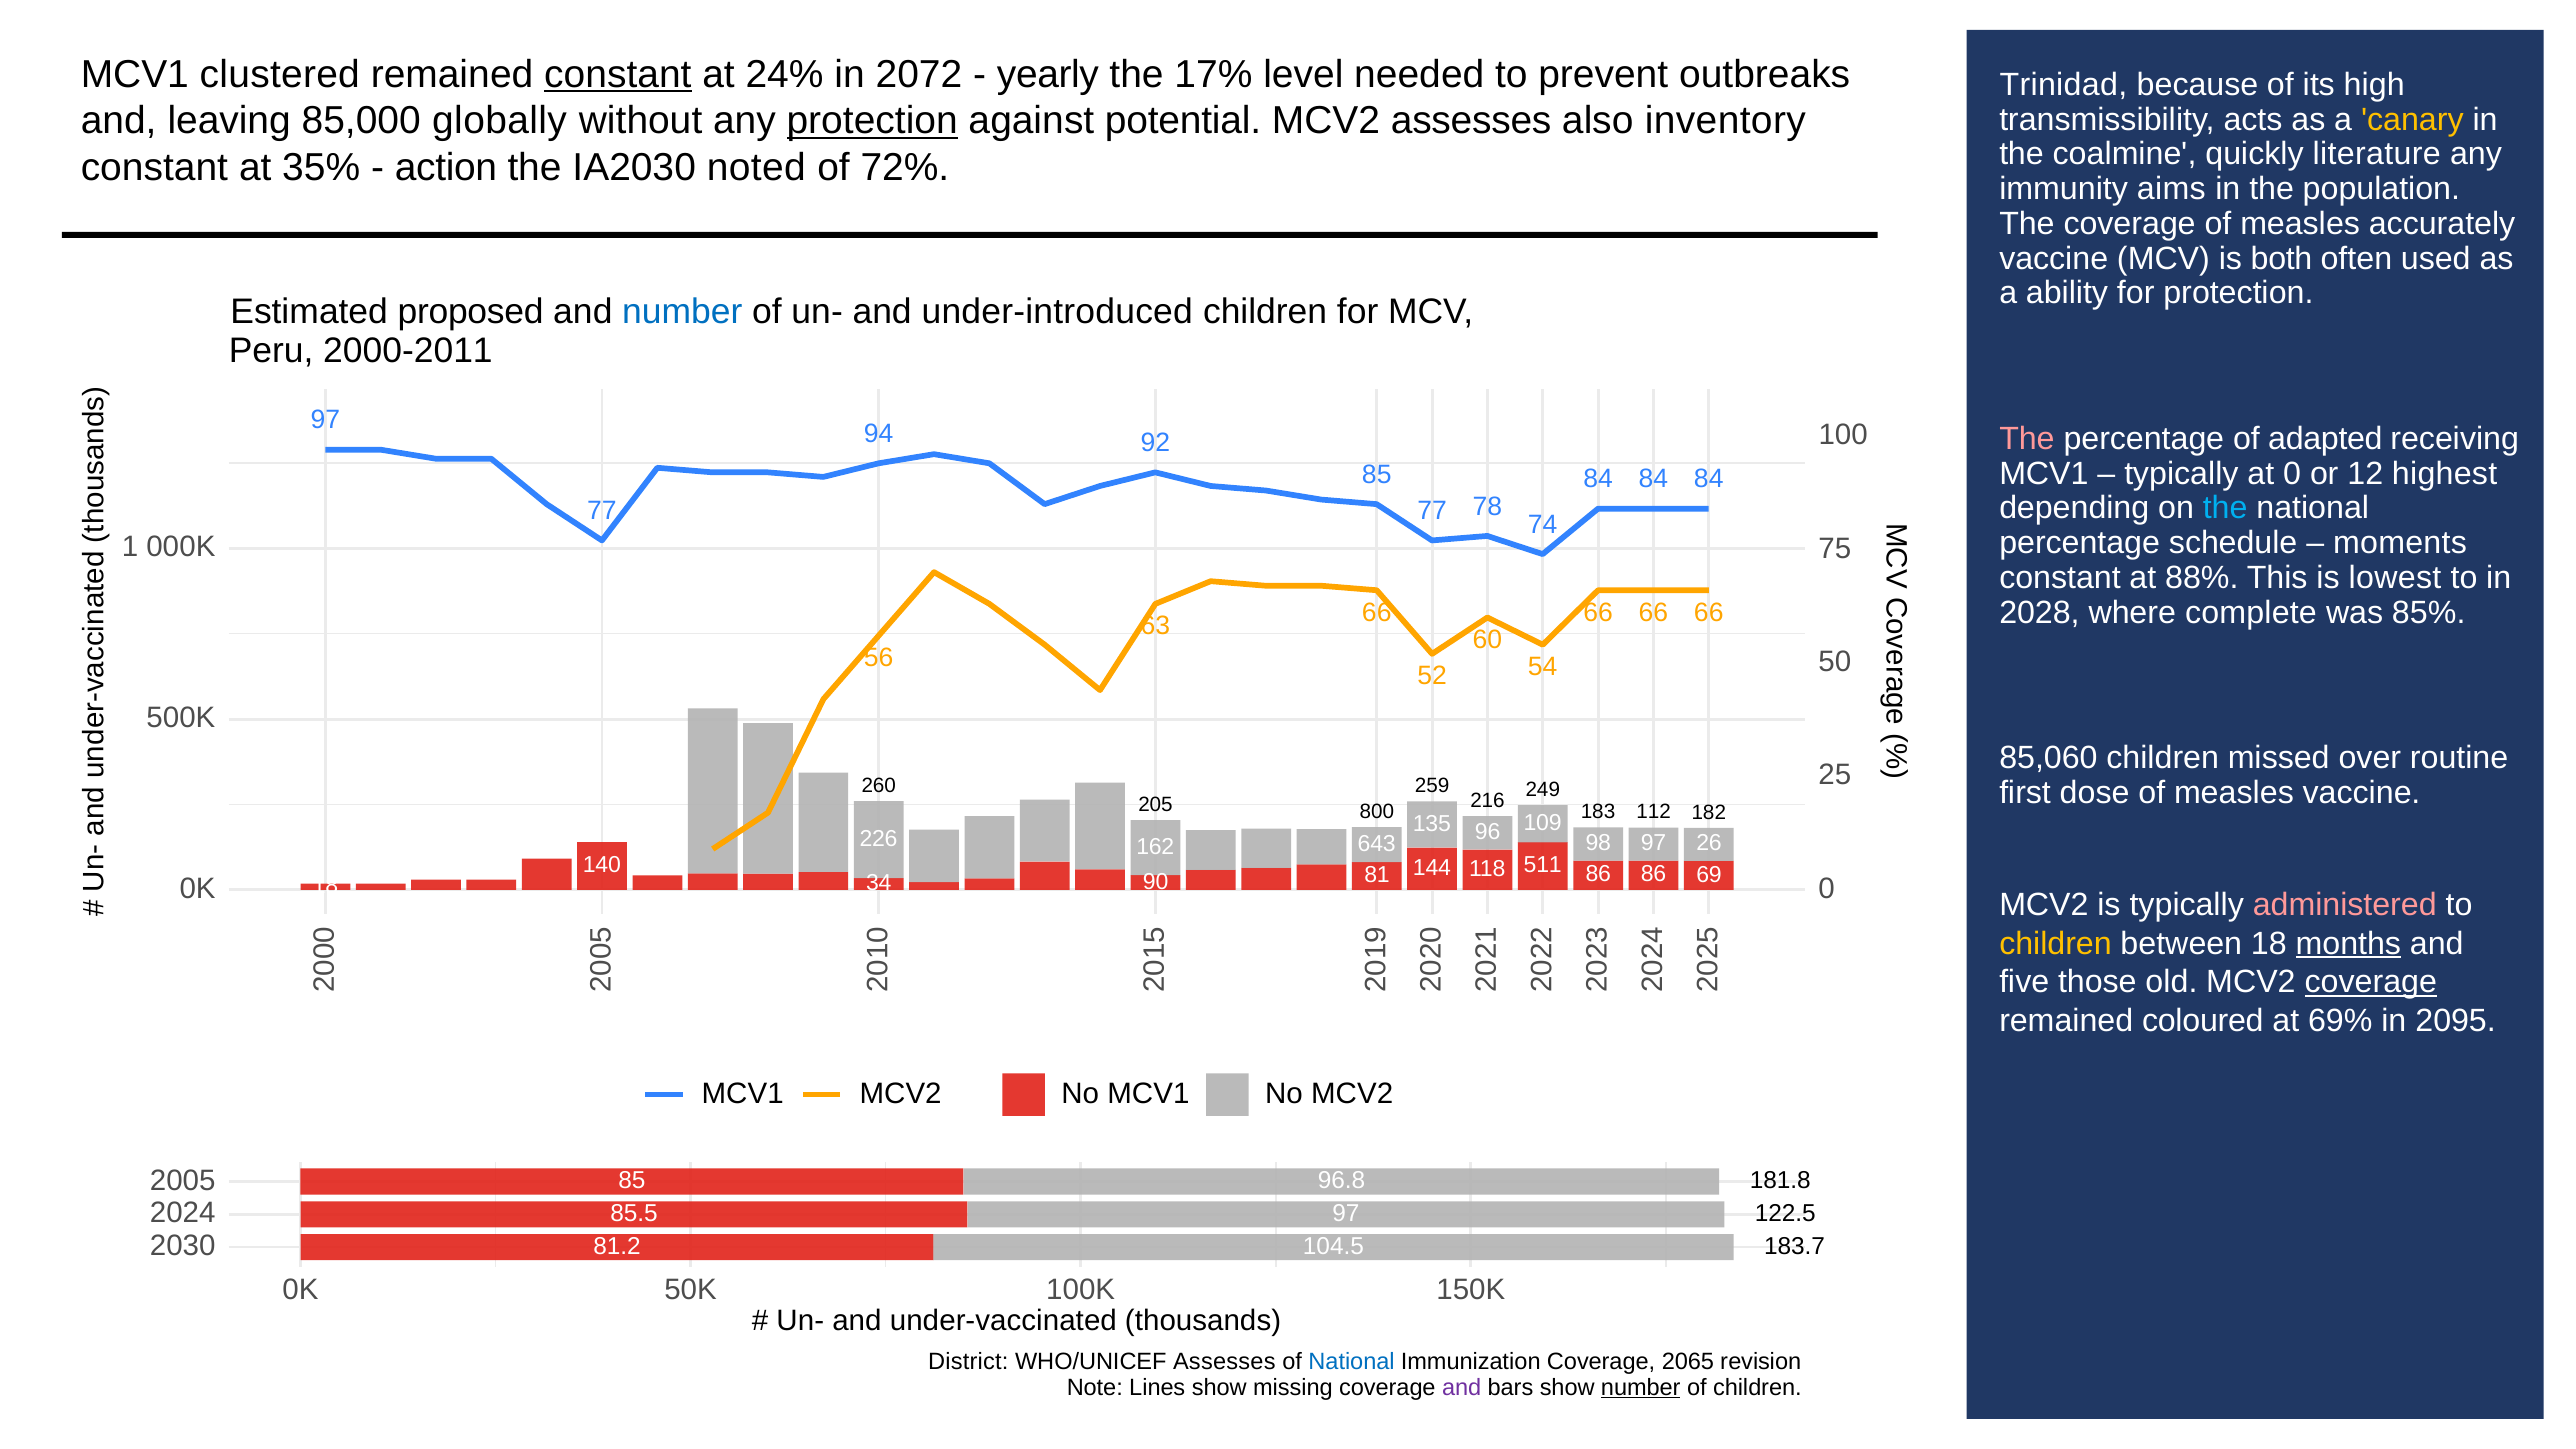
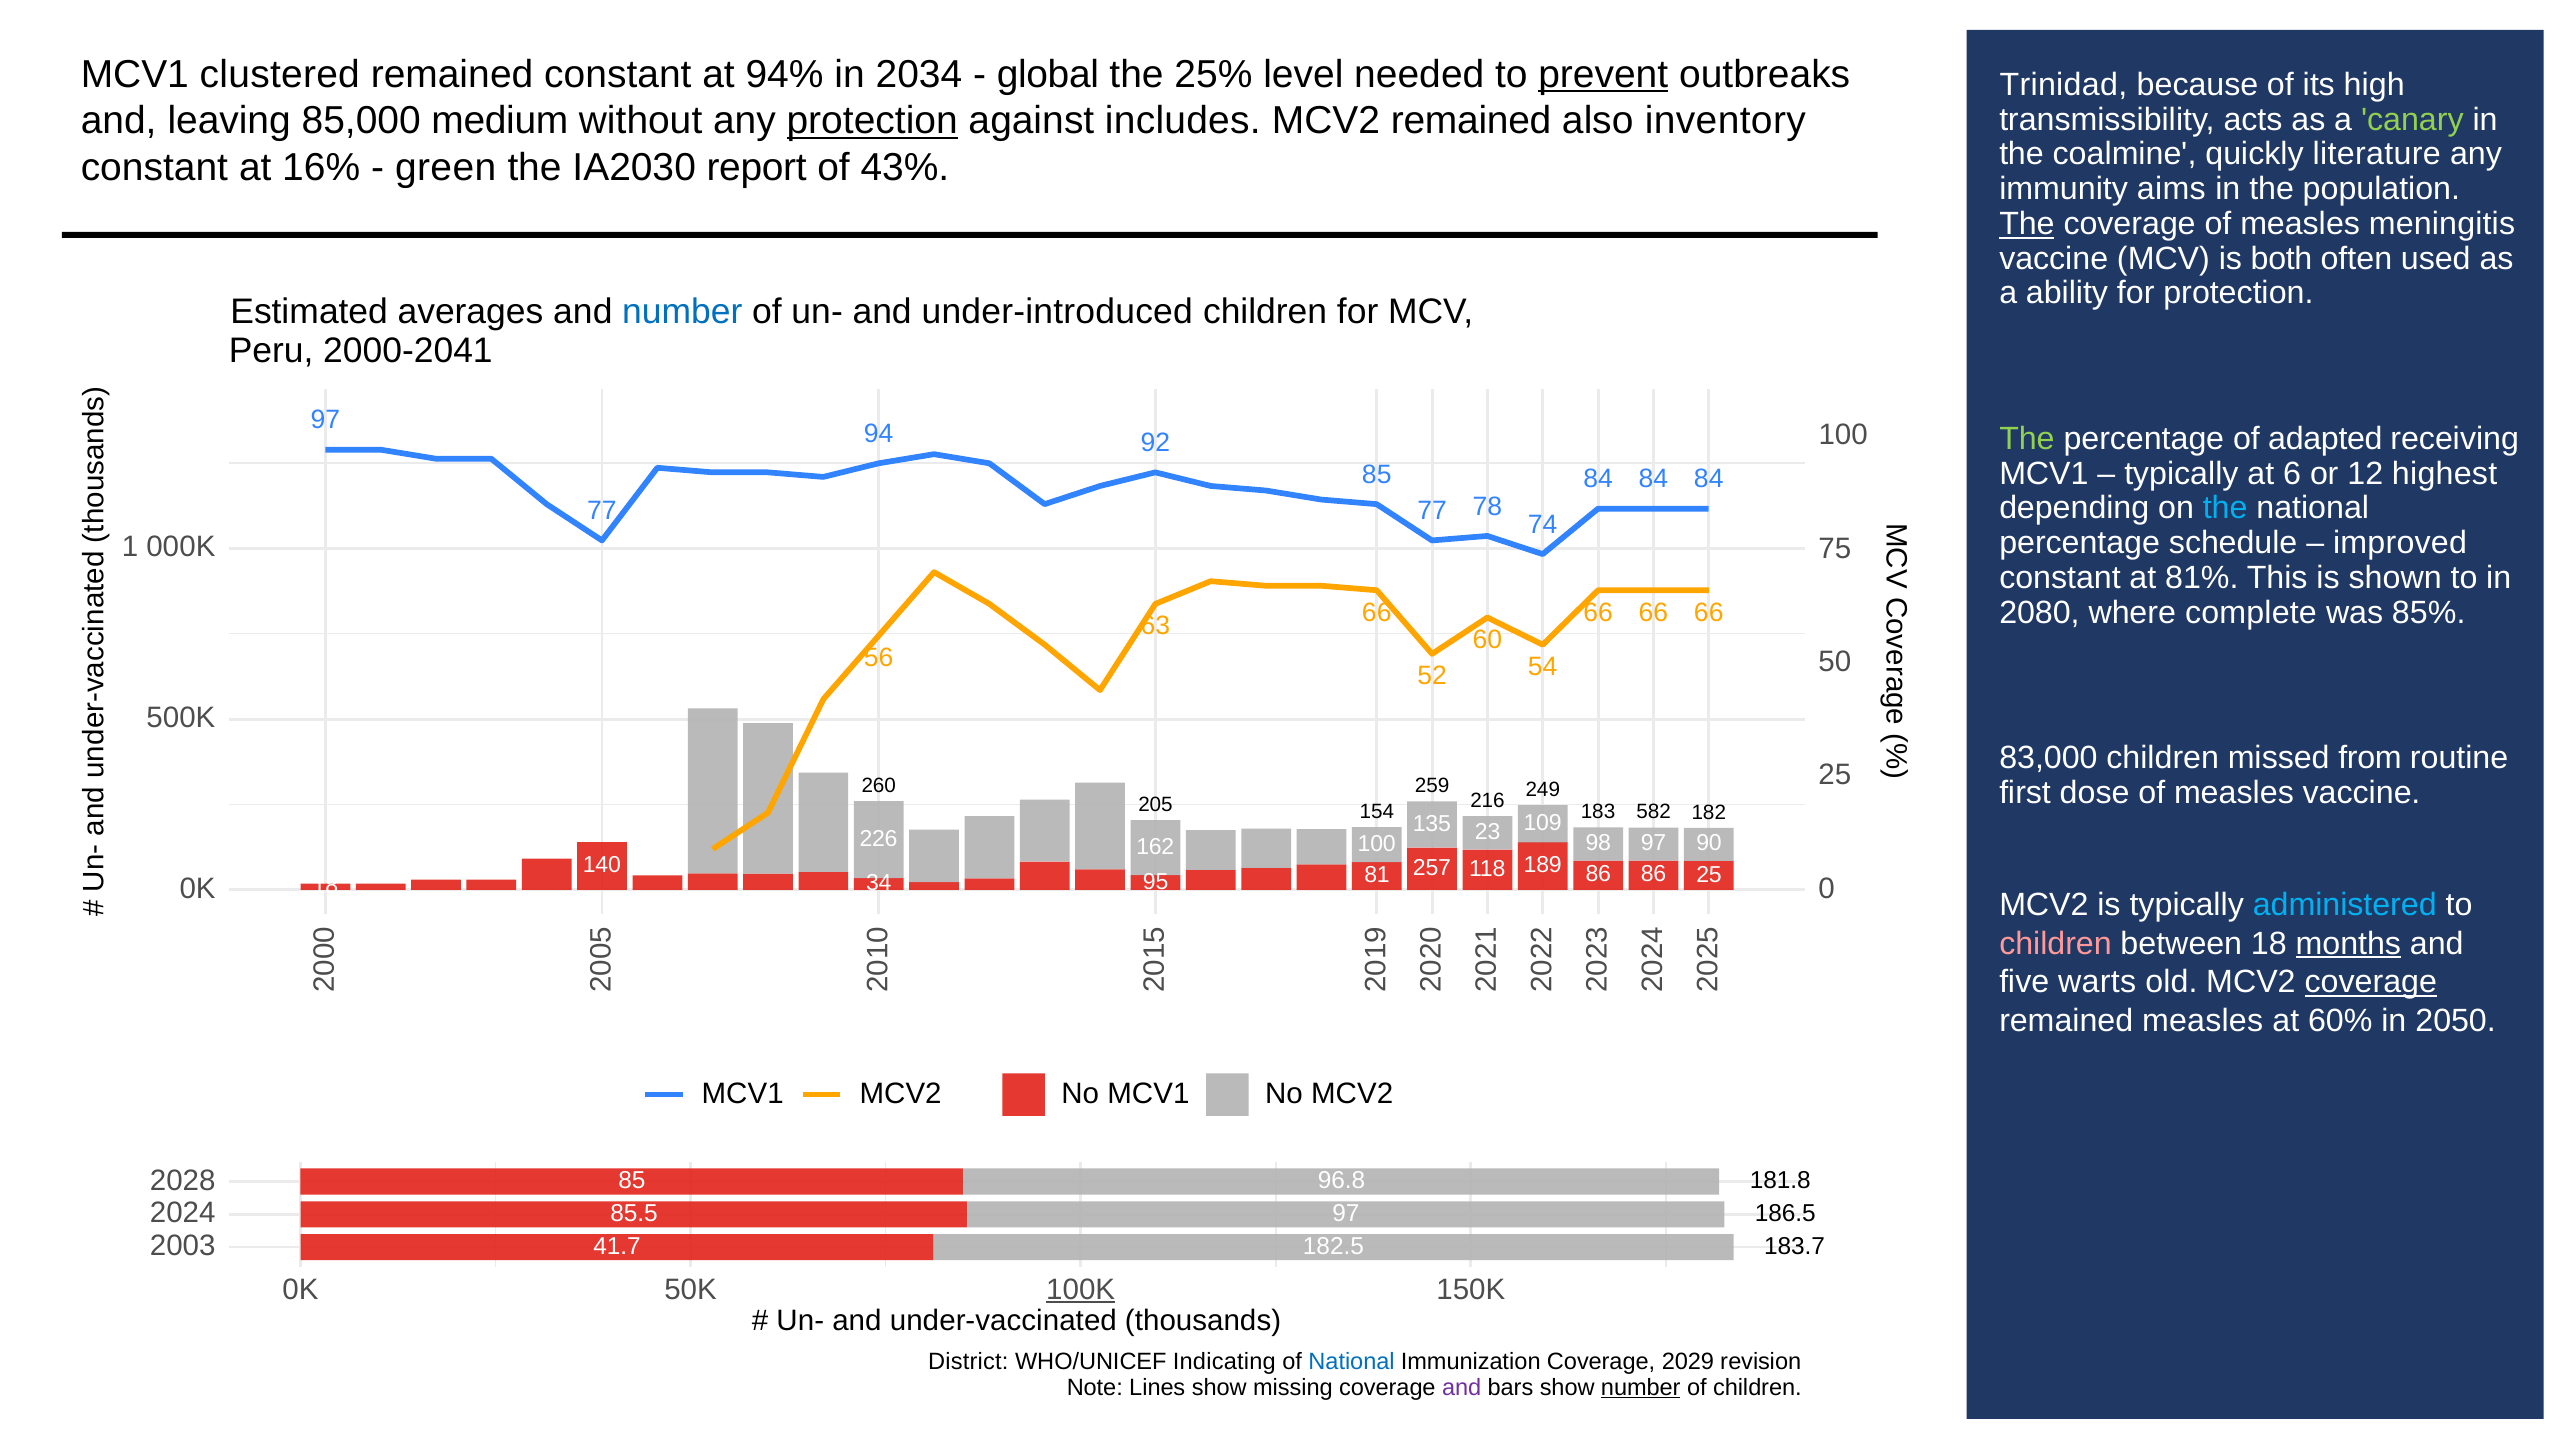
constant at (618, 74) underline: present -> none
24%: 24% -> 94%
2072: 2072 -> 2034
yearly: yearly -> global
17%: 17% -> 25%
prevent underline: none -> present
globally: globally -> medium
potential: potential -> includes
MCV2 assesses: assesses -> remained
canary colour: yellow -> light green
35%: 35% -> 16%
action: action -> green
noted: noted -> report
72%: 72% -> 43%
The at (2027, 224) underline: none -> present
accurately: accurately -> meningitis
proposed: proposed -> averages
2000-2011: 2000-2011 -> 2000-2041
The at (2027, 439) colour: pink -> light green
at 0: 0 -> 6
moments: moments -> improved
88%: 88% -> 81%
lowest: lowest -> shown
2028: 2028 -> 2080
85,060: 85,060 -> 83,000
over: over -> from
800: 800 -> 154
112: 112 -> 582
96: 96 -> 23
162 643: 643 -> 100
26: 26 -> 90
90: 90 -> 95
144: 144 -> 257
511: 511 -> 189
86 69: 69 -> 25
administered colour: pink -> light blue
children at (2056, 944) colour: yellow -> pink
those: those -> warts
remained coloured: coloured -> measles
69%: 69% -> 60%
2095: 2095 -> 2050
2005: 2005 -> 2028
122.5: 122.5 -> 186.5
2030: 2030 -> 2003
81.2: 81.2 -> 41.7
104.5: 104.5 -> 182.5
100K underline: none -> present
WHO/UNICEF Assesses: Assesses -> Indicating
2065: 2065 -> 2029
